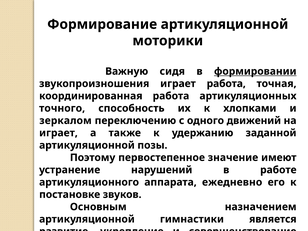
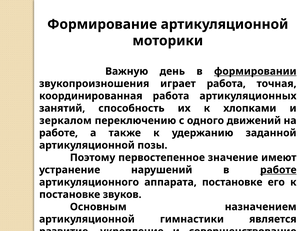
сидя: сидя -> день
точного: точного -> занятий
играет at (58, 133): играет -> работе
работе at (278, 170) underline: none -> present
аппарата ежедневно: ежедневно -> постановке
